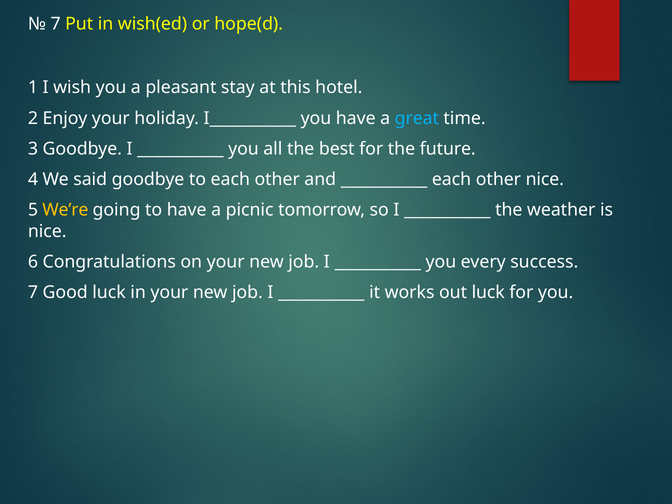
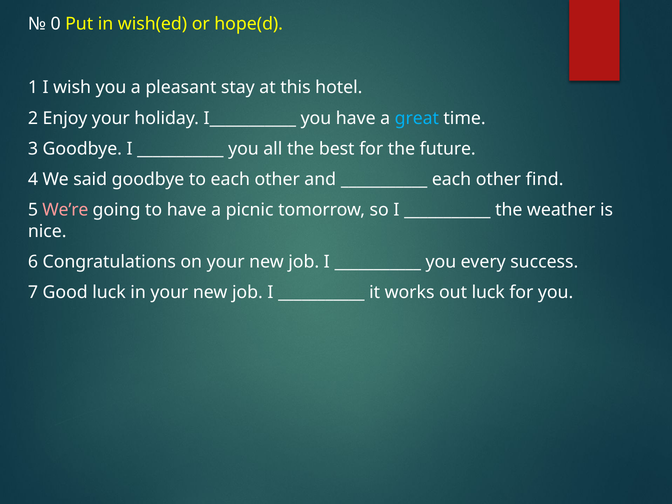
7 at (56, 24): 7 -> 0
other nice: nice -> find
We’re colour: yellow -> pink
